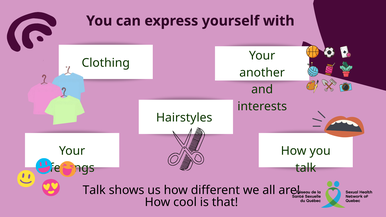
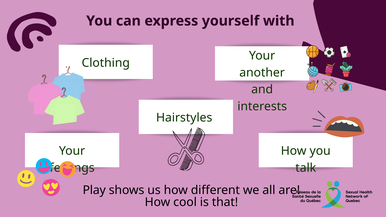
Talk at (94, 190): Talk -> Play
